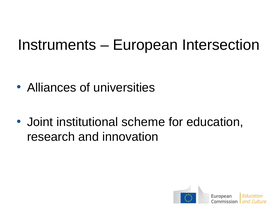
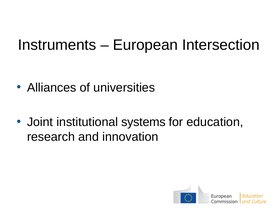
scheme: scheme -> systems
